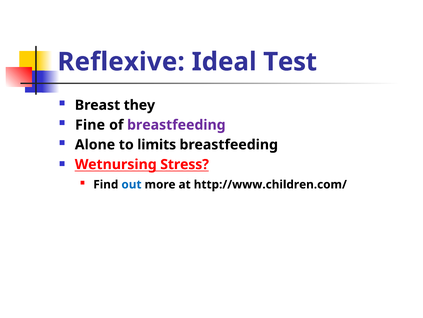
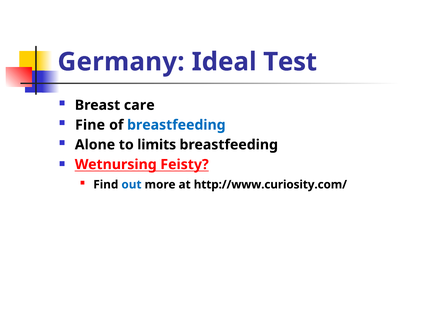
Reflexive: Reflexive -> Germany
they: they -> care
breastfeeding at (176, 125) colour: purple -> blue
Stress: Stress -> Feisty
http://www.children.com/: http://www.children.com/ -> http://www.curiosity.com/
